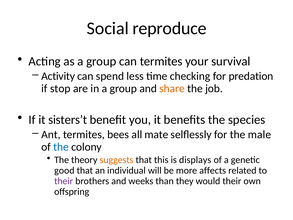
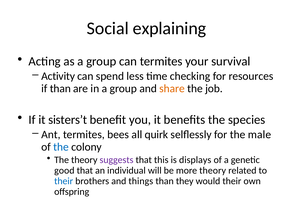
reproduce: reproduce -> explaining
predation: predation -> resources
if stop: stop -> than
mate: mate -> quirk
suggests colour: orange -> purple
more affects: affects -> theory
their at (64, 181) colour: purple -> blue
weeks: weeks -> things
